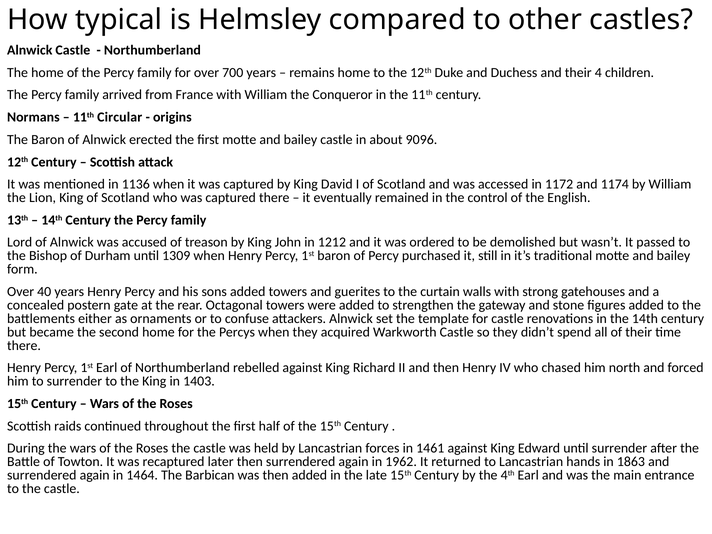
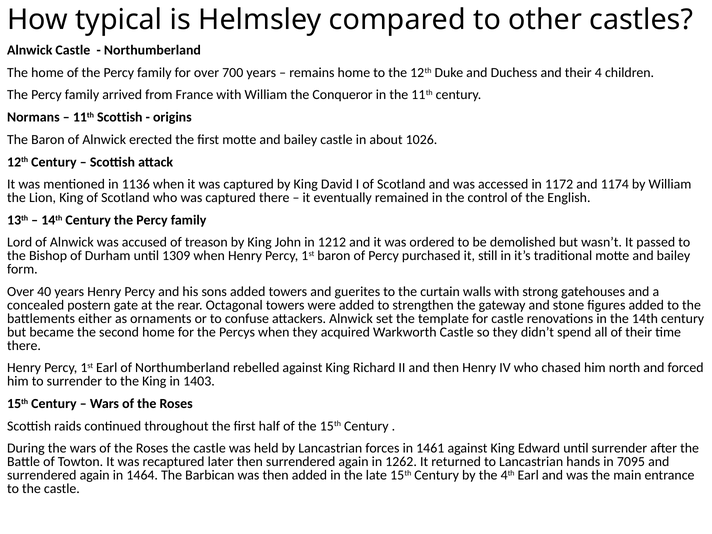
11th Circular: Circular -> Scottish
9096: 9096 -> 1026
1962: 1962 -> 1262
1863: 1863 -> 7095
